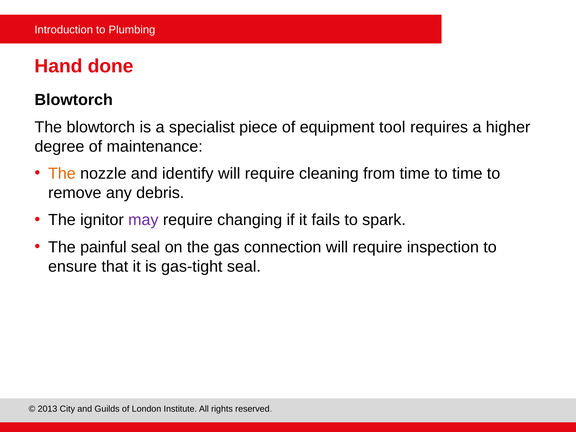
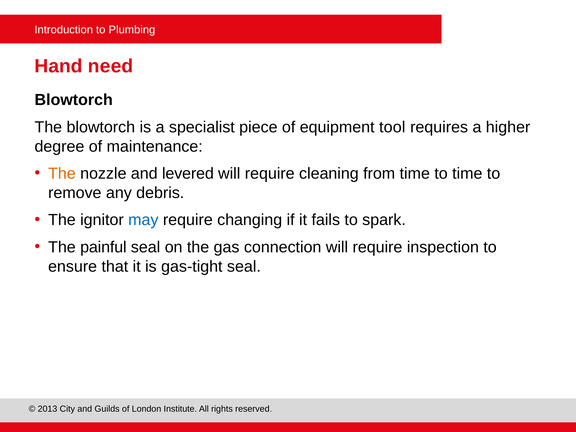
done: done -> need
identify: identify -> levered
may colour: purple -> blue
